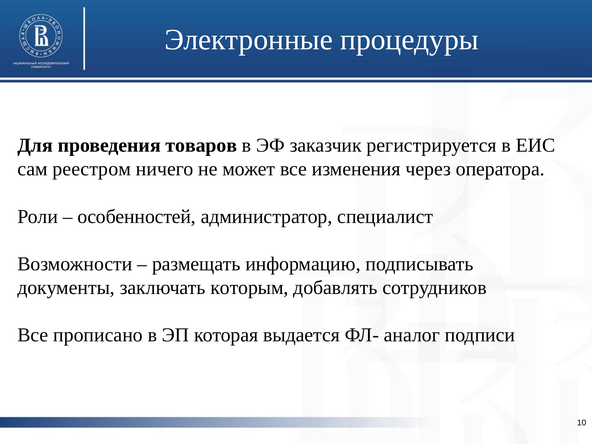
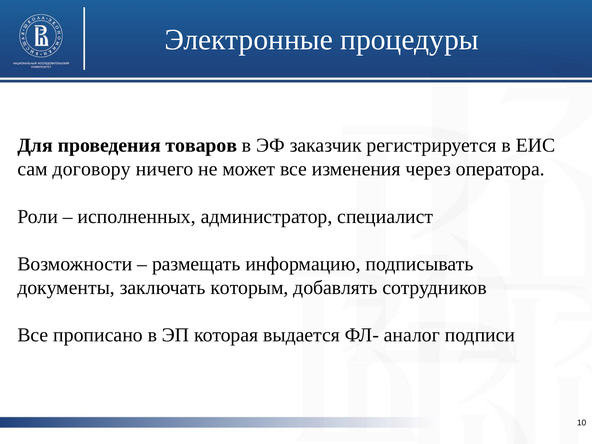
реестром: реестром -> договору
особенностей: особенностей -> исполненных
